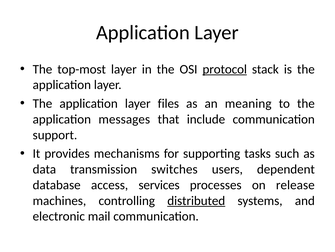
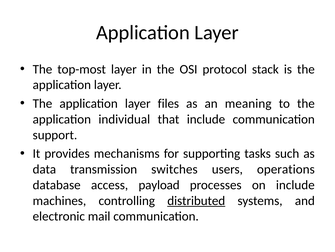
protocol underline: present -> none
messages: messages -> individual
dependent: dependent -> operations
services: services -> payload
on release: release -> include
